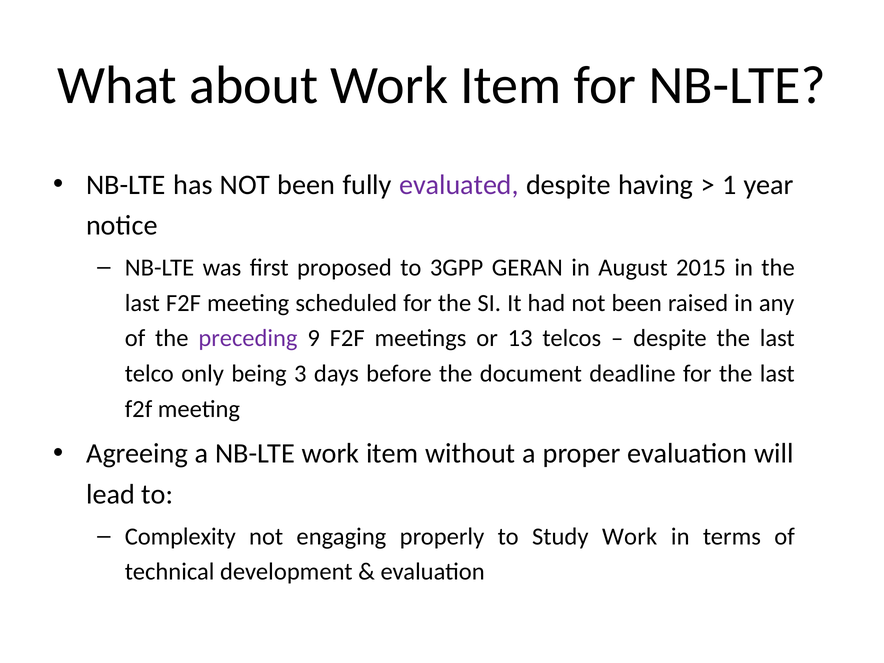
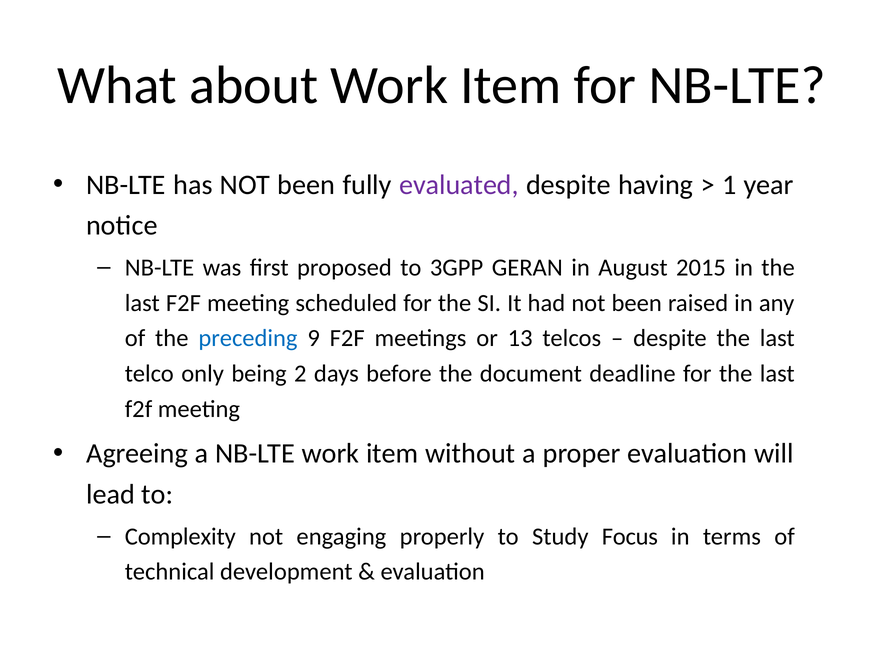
preceding colour: purple -> blue
3: 3 -> 2
Study Work: Work -> Focus
